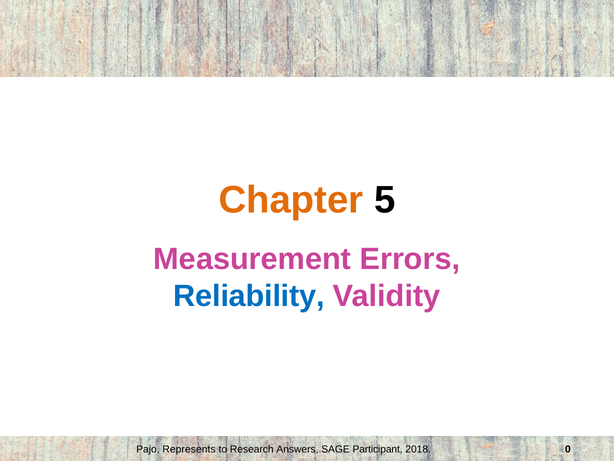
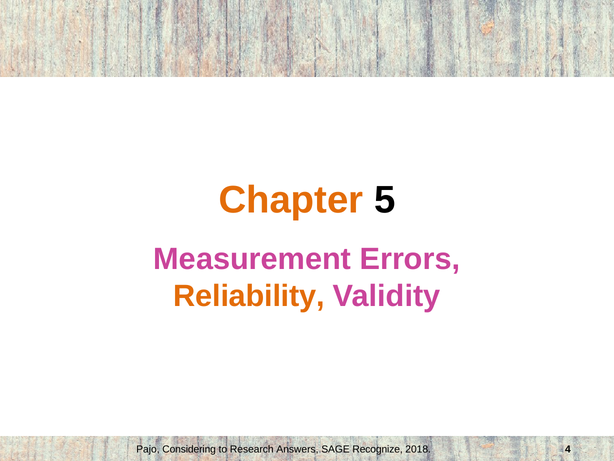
Reliability colour: blue -> orange
Represents: Represents -> Considering
Participant: Participant -> Recognize
0: 0 -> 4
